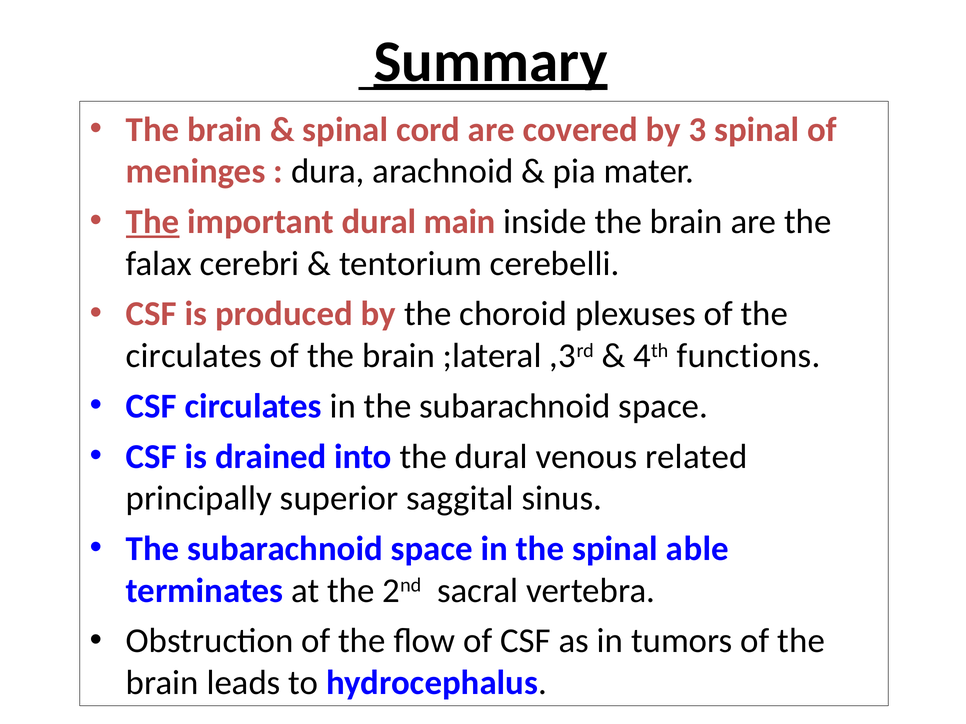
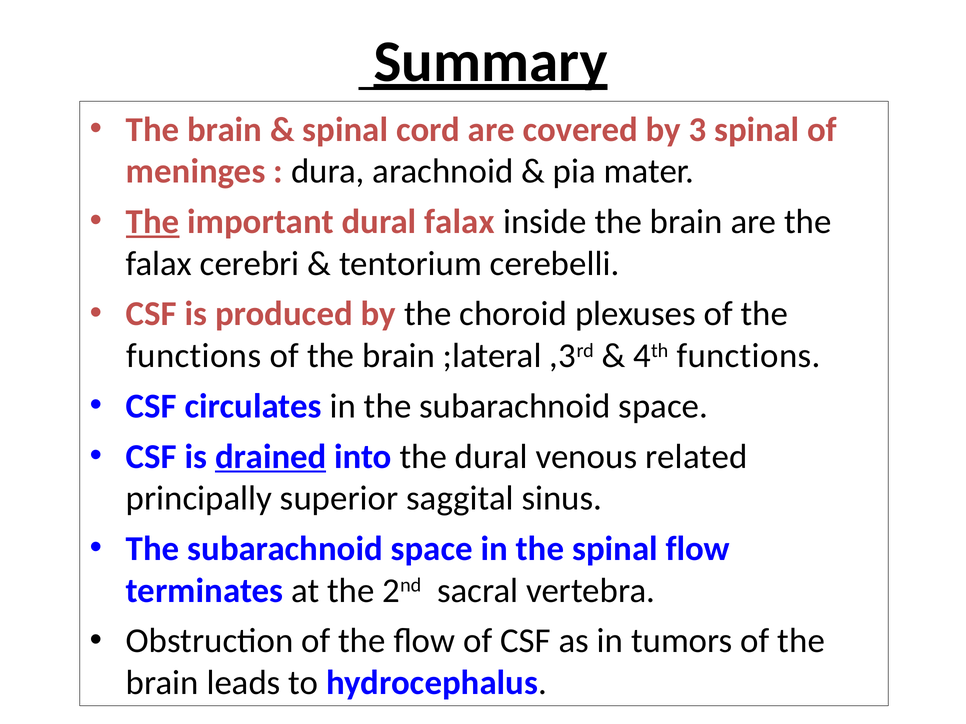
dural main: main -> falax
circulates at (194, 356): circulates -> functions
drained underline: none -> present
spinal able: able -> flow
